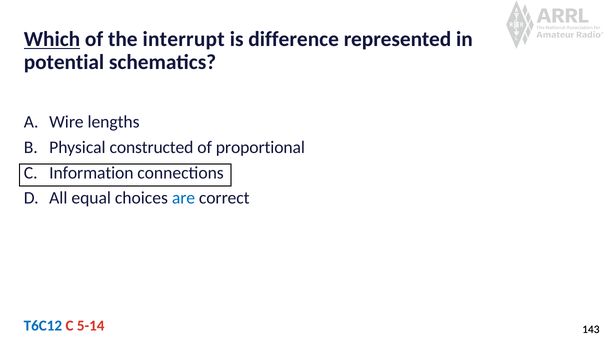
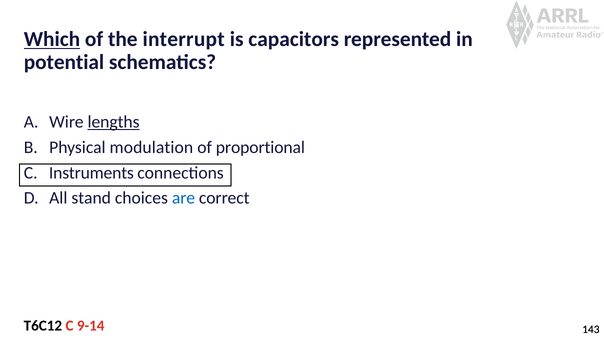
difference: difference -> capacitors
lengths underline: none -> present
constructed: constructed -> modulation
Information: Information -> Instruments
equal: equal -> stand
T6C12 colour: blue -> black
5-14: 5-14 -> 9-14
